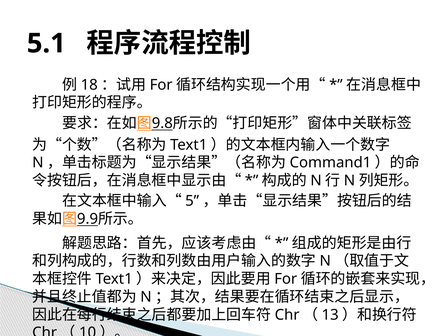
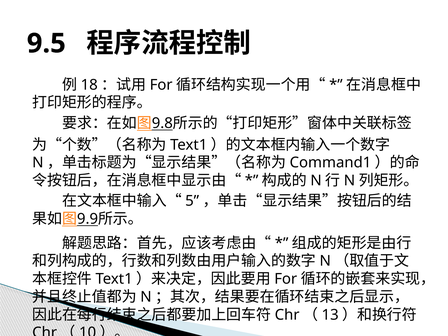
5.1: 5.1 -> 9.5
